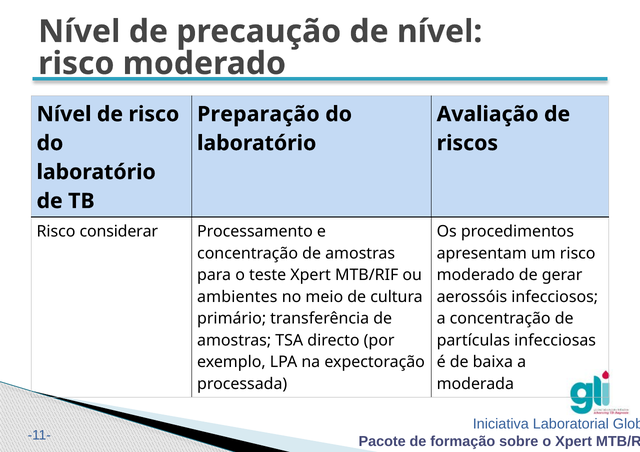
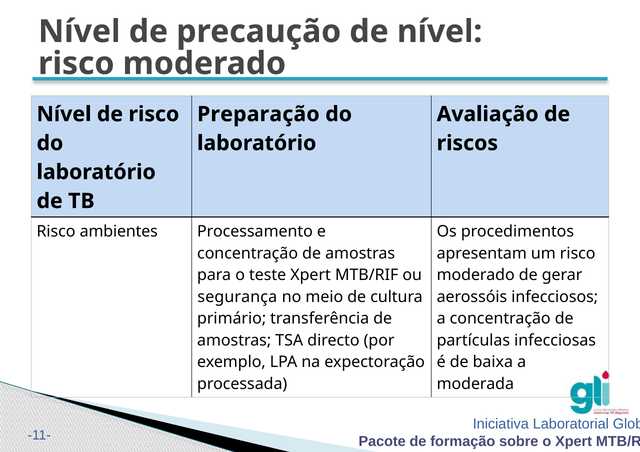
considerar: considerar -> ambientes
ambientes: ambientes -> segurança
